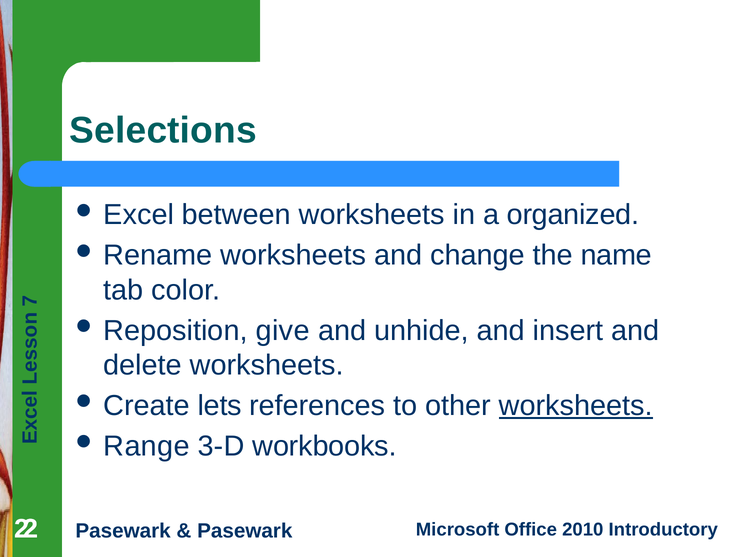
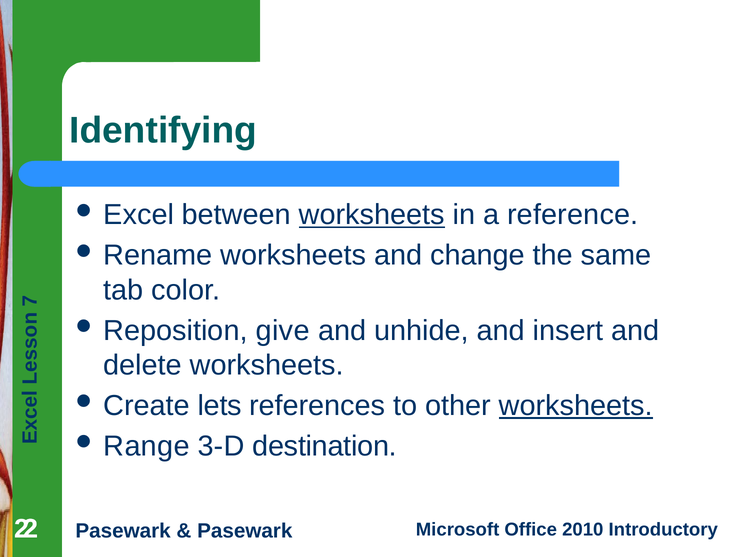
Selections: Selections -> Identifying
worksheets at (372, 215) underline: none -> present
organized: organized -> reference
name: name -> same
workbooks: workbooks -> destination
